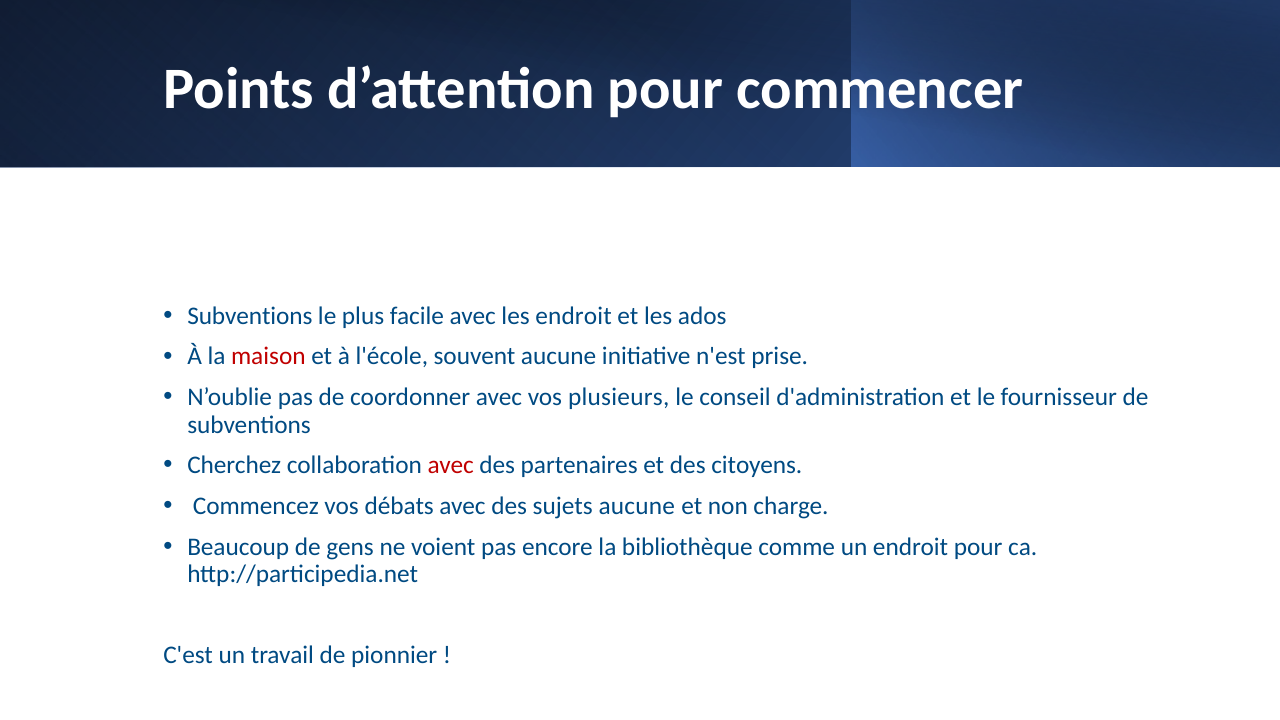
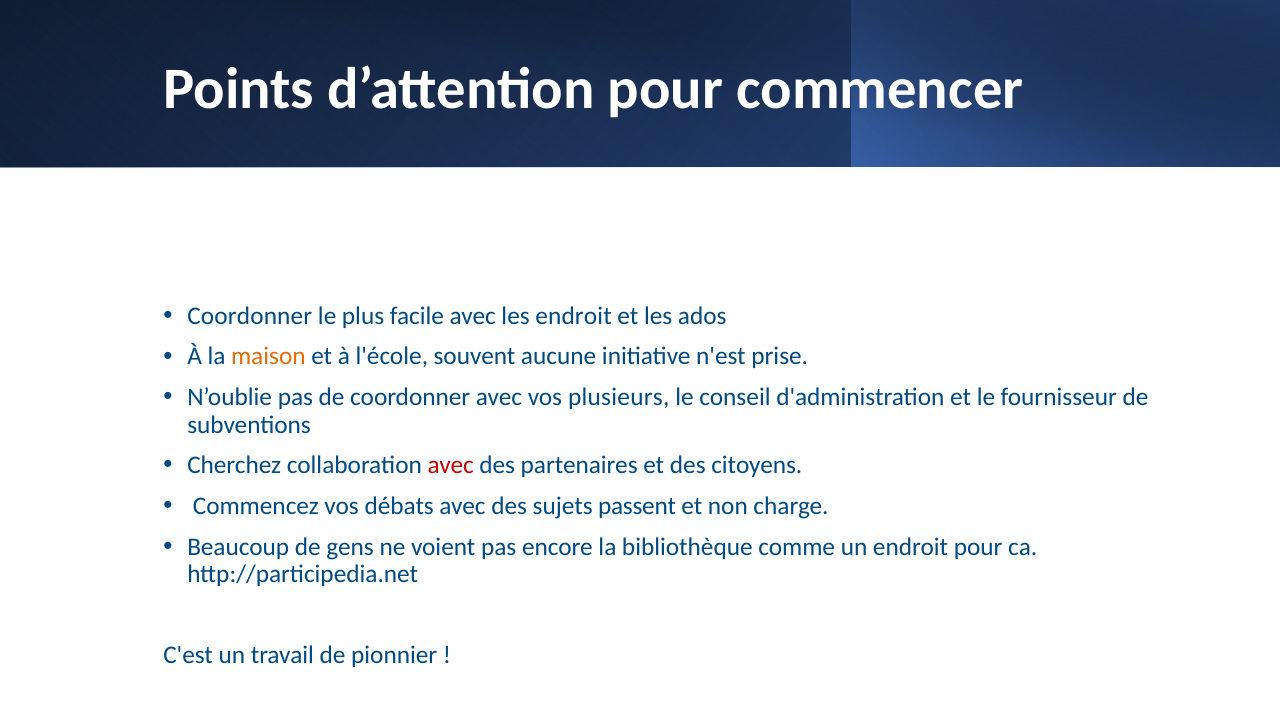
Subventions at (250, 316): Subventions -> Coordonner
maison colour: red -> orange
sujets aucune: aucune -> passent
